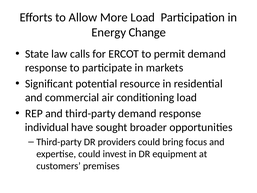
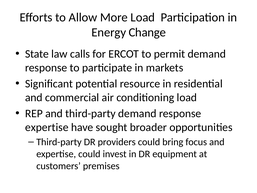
individual at (47, 127): individual -> expertise
